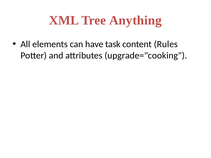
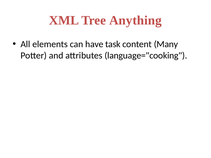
Rules: Rules -> Many
upgrade="cooking: upgrade="cooking -> language="cooking
